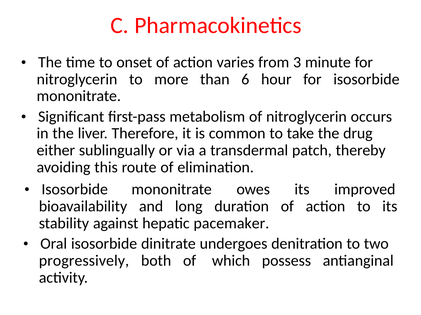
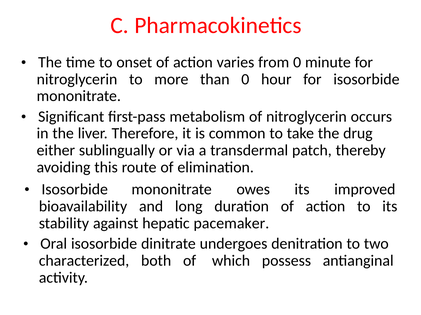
from 3: 3 -> 0
than 6: 6 -> 0
progressively: progressively -> characterized
